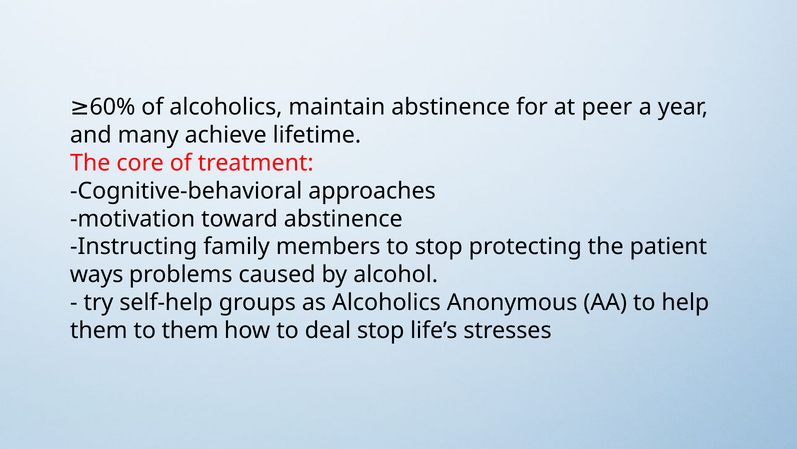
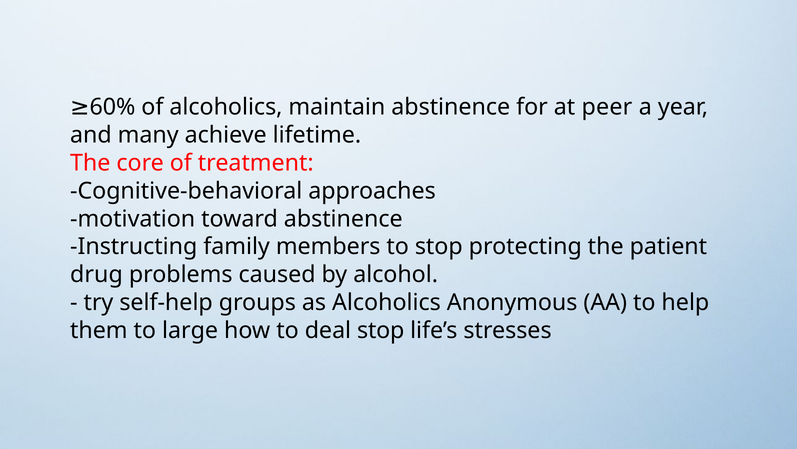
ways: ways -> drug
to them: them -> large
